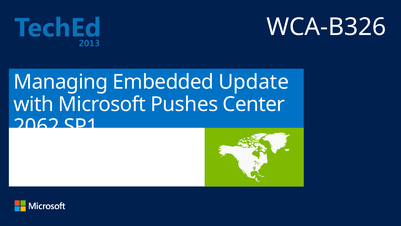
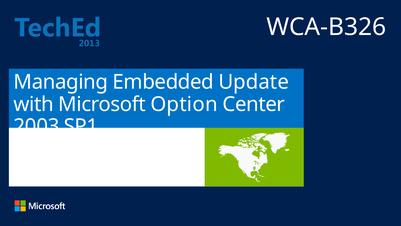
Pushes: Pushes -> Option
2062: 2062 -> 2003
